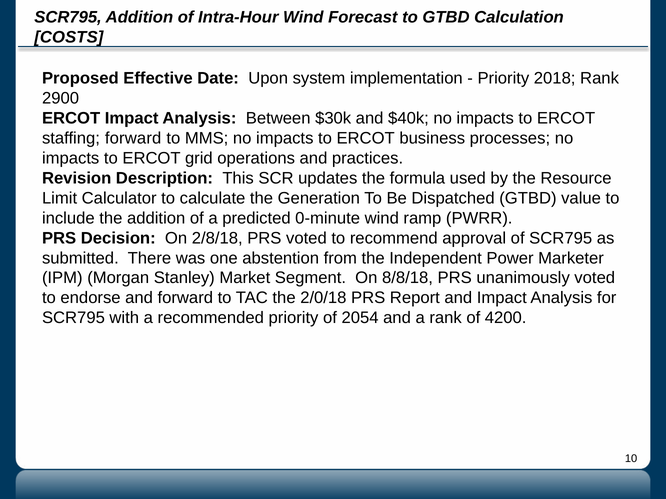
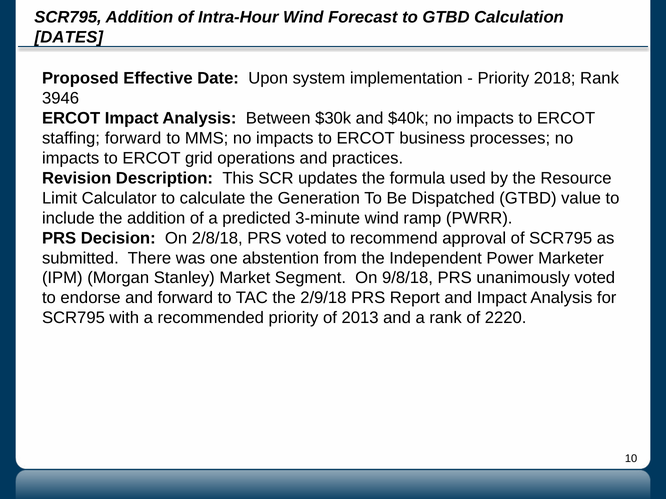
COSTS: COSTS -> DATES
2900: 2900 -> 3946
0-minute: 0-minute -> 3-minute
8/8/18: 8/8/18 -> 9/8/18
2/0/18: 2/0/18 -> 2/9/18
2054: 2054 -> 2013
4200: 4200 -> 2220
